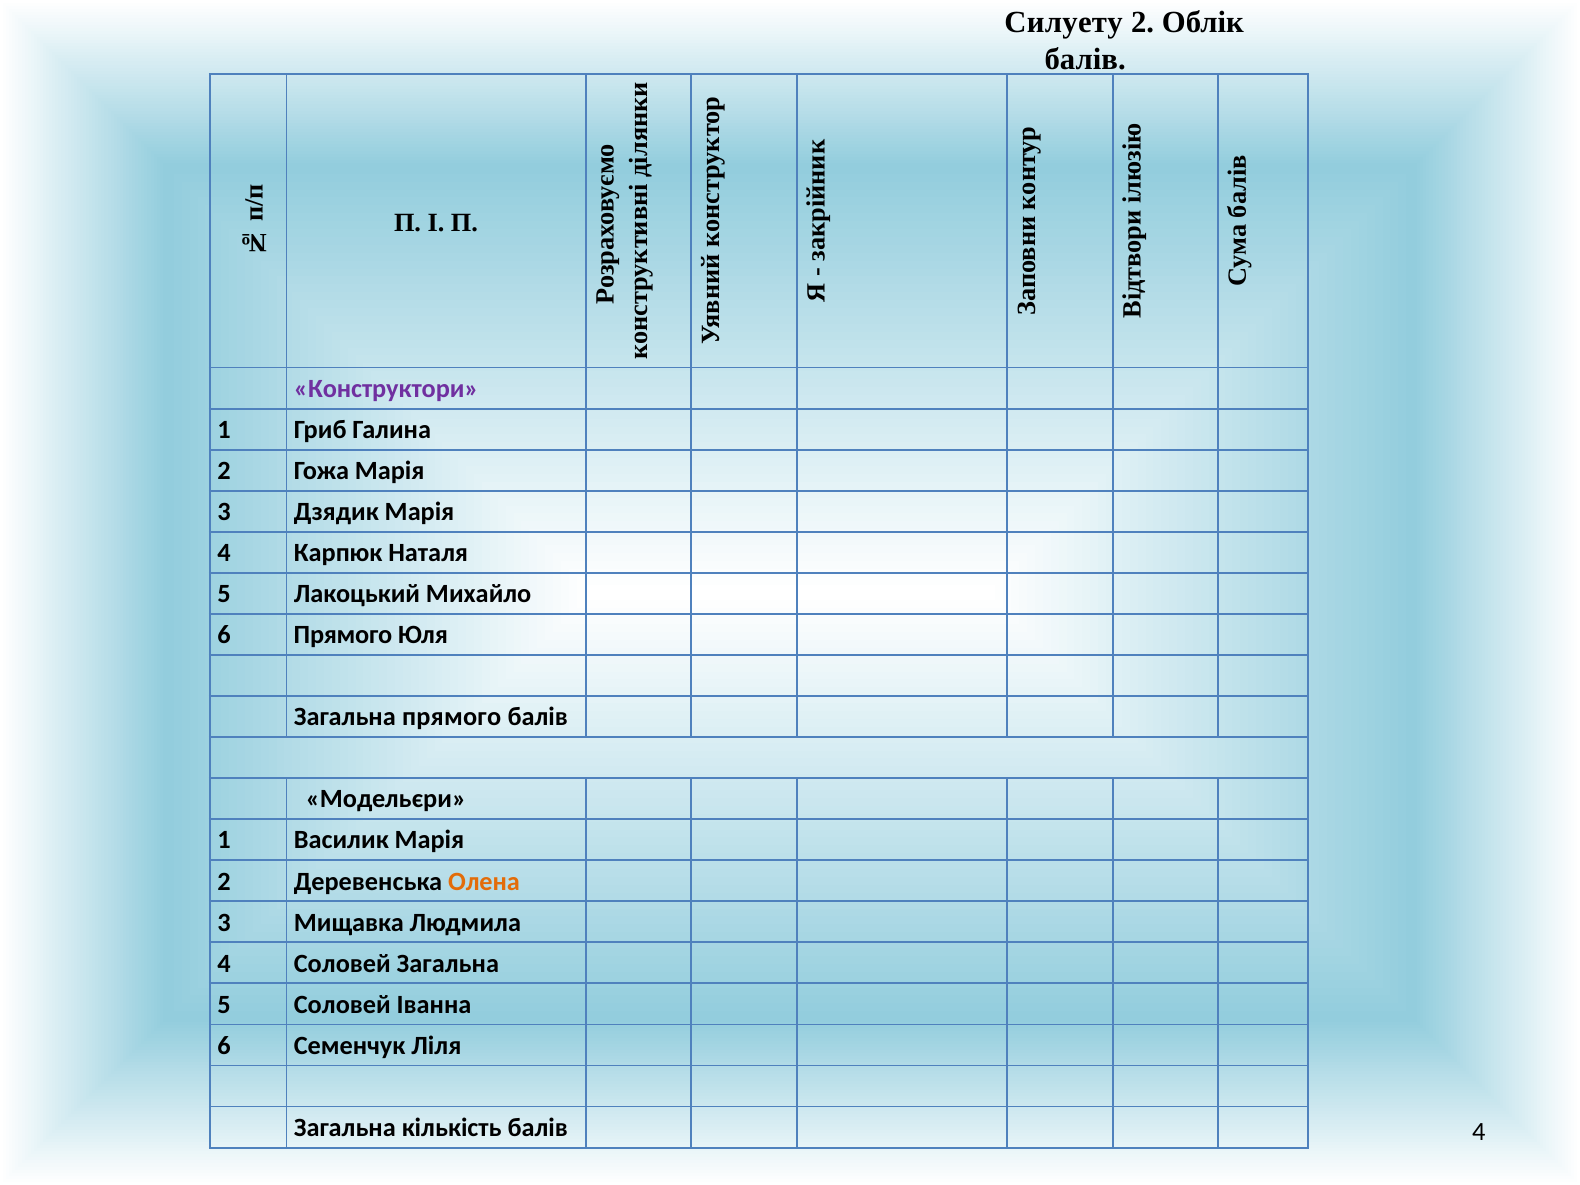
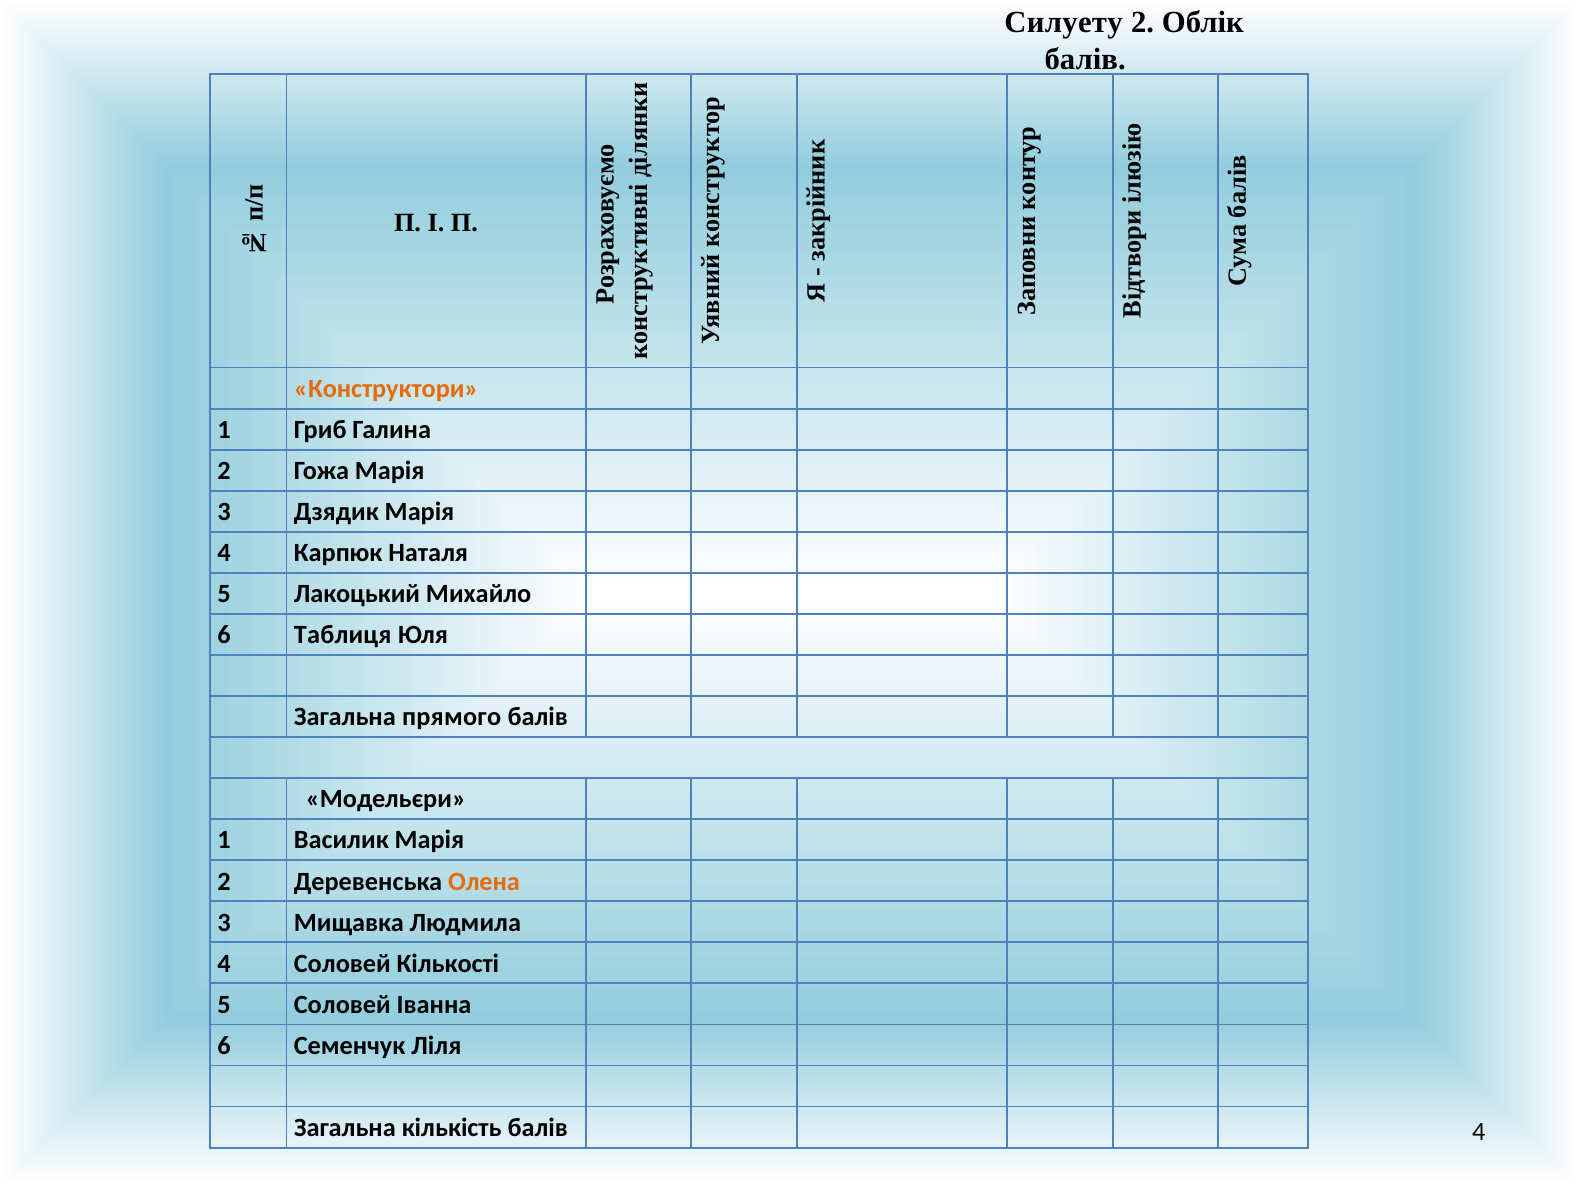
Конструктори colour: purple -> orange
6 Прямого: Прямого -> Таблиця
Соловей Загальна: Загальна -> Кількості
